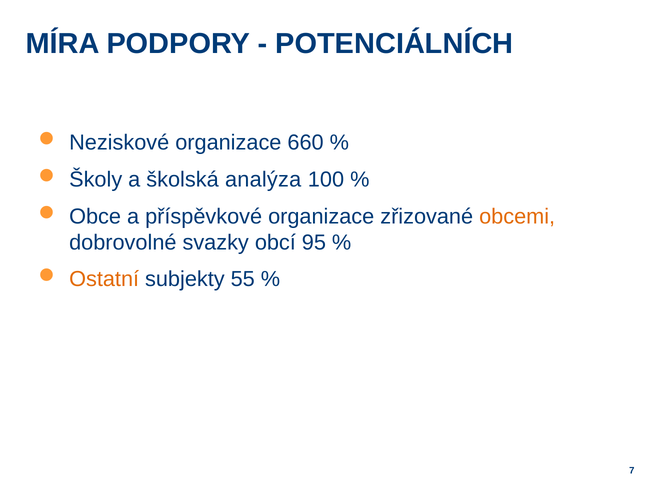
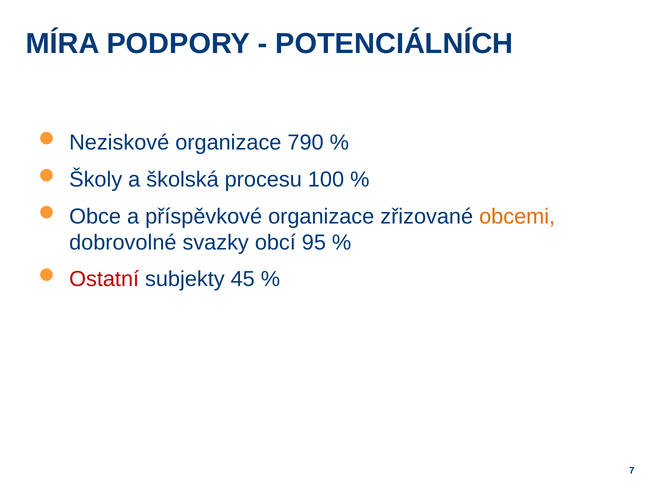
660: 660 -> 790
analýza: analýza -> procesu
Ostatní colour: orange -> red
55: 55 -> 45
